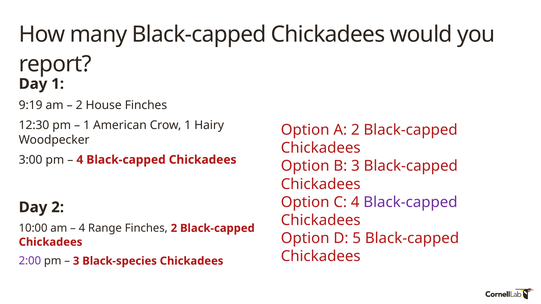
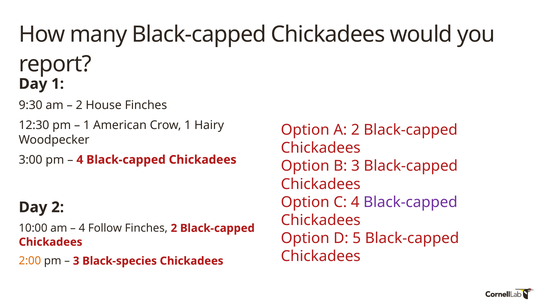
9:19: 9:19 -> 9:30
Range: Range -> Follow
2:00 colour: purple -> orange
